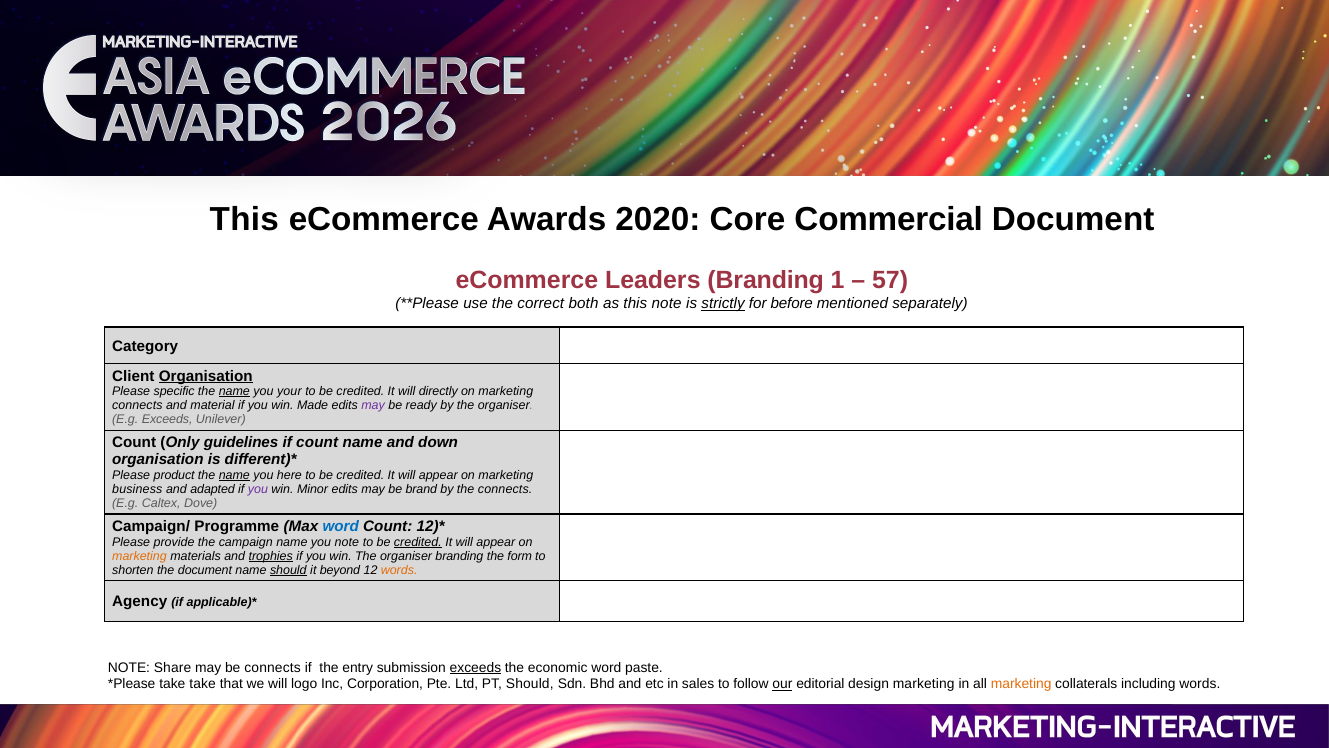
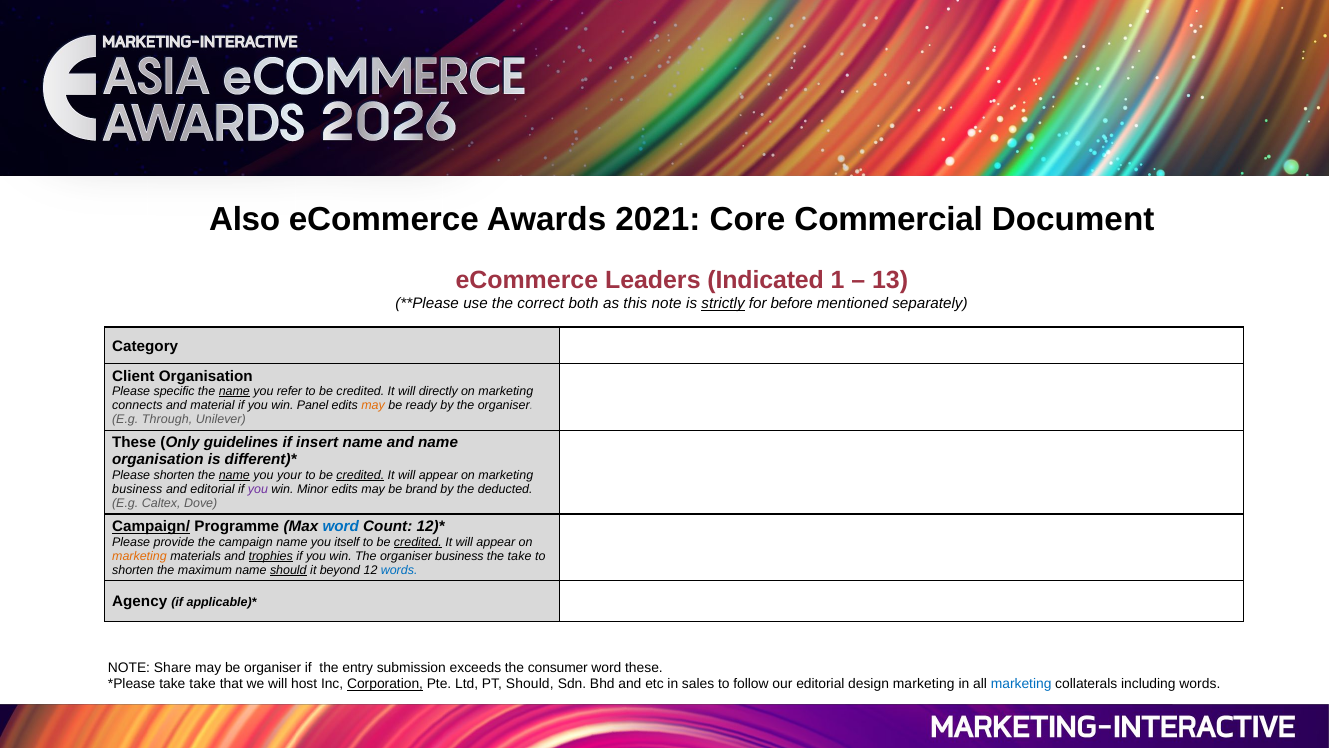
This at (244, 219): This -> Also
2020: 2020 -> 2021
Leaders Branding: Branding -> Indicated
57: 57 -> 13
Organisation at (206, 376) underline: present -> none
your: your -> refer
Made: Made -> Panel
may at (373, 405) colour: purple -> orange
E.g Exceeds: Exceeds -> Through
Count at (134, 443): Count -> These
if count: count -> insert
and down: down -> name
Please product: product -> shorten
here: here -> your
credited at (360, 475) underline: none -> present
and adapted: adapted -> editorial
the connects: connects -> deducted
Campaign/ underline: none -> present
you note: note -> itself
organiser branding: branding -> business
the form: form -> take
the document: document -> maximum
words at (399, 570) colour: orange -> blue
be connects: connects -> organiser
exceeds at (475, 667) underline: present -> none
economic: economic -> consumer
word paste: paste -> these
logo: logo -> host
Corporation underline: none -> present
our underline: present -> none
marketing at (1021, 684) colour: orange -> blue
